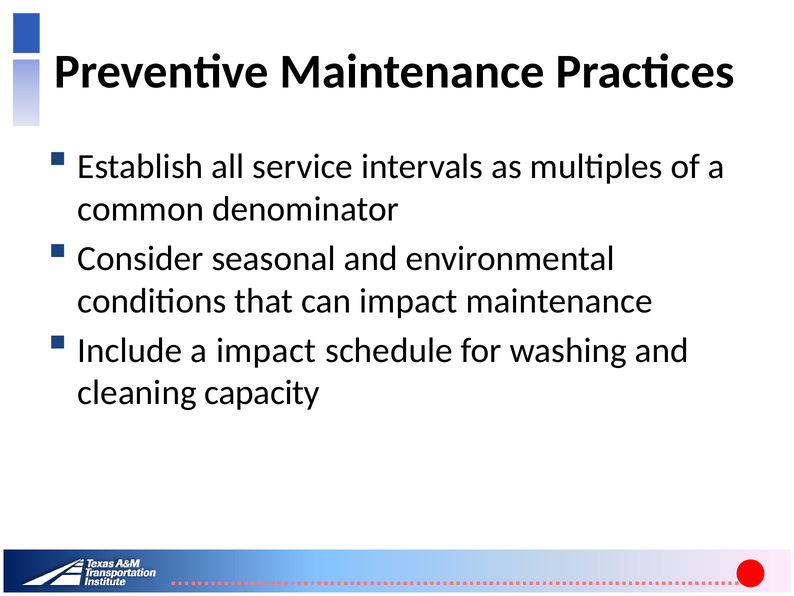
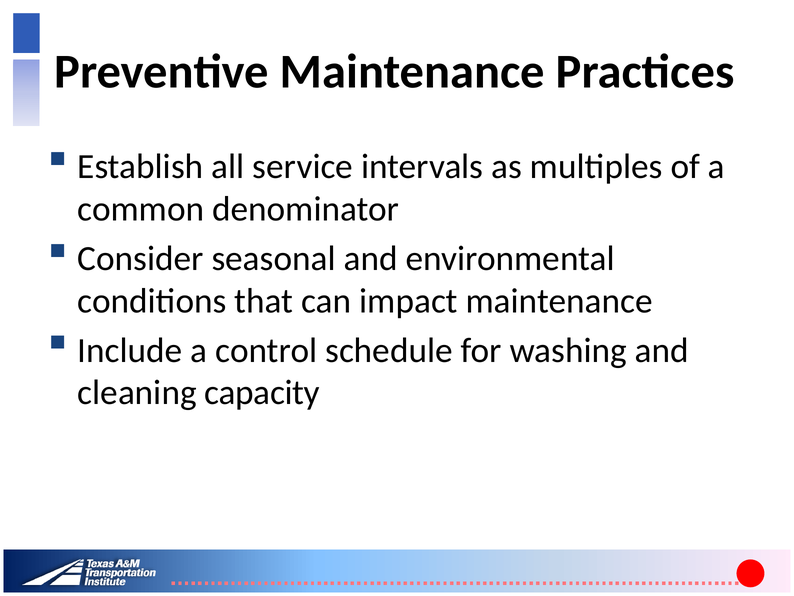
a impact: impact -> control
